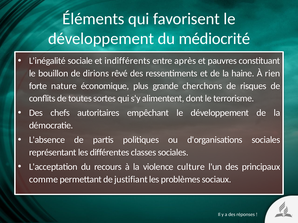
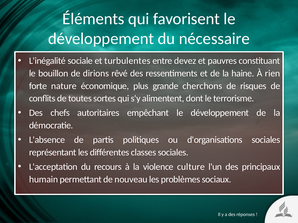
médiocrité: médiocrité -> nécessaire
indifférents: indifférents -> turbulentes
après: après -> devez
comme: comme -> humain
justifiant: justifiant -> nouveau
